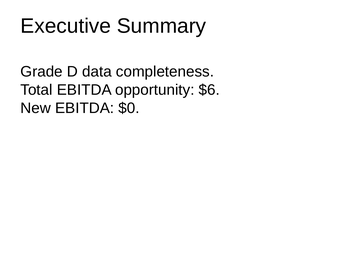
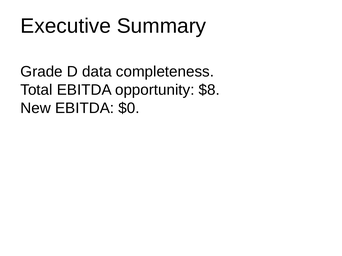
$6: $6 -> $8
